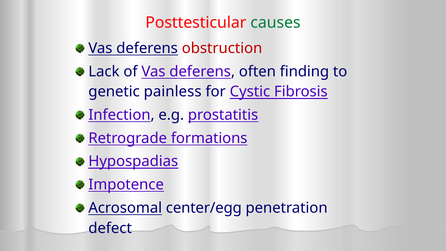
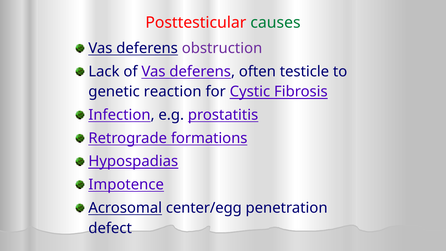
obstruction colour: red -> purple
finding: finding -> testicle
painless: painless -> reaction
